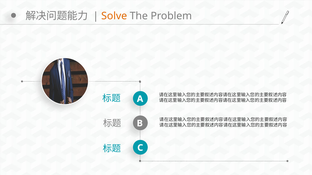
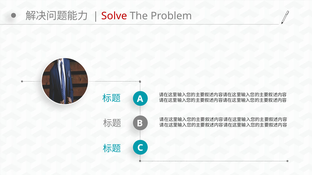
Solve colour: orange -> red
